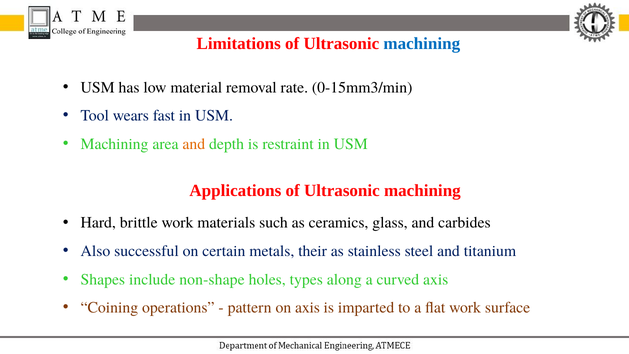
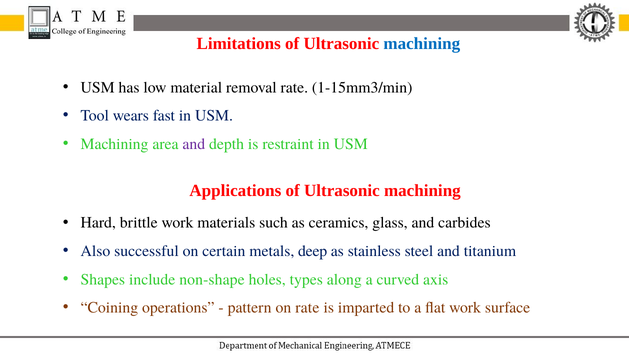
0-15mm3/min: 0-15mm3/min -> 1-15mm3/min
and at (194, 144) colour: orange -> purple
their: their -> deep
on axis: axis -> rate
